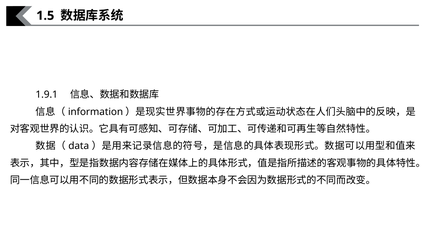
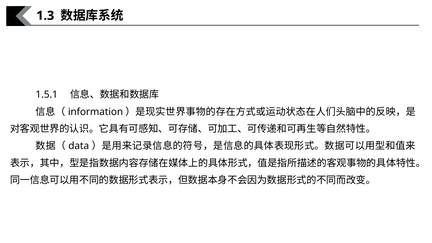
1.5: 1.5 -> 1.3
1.9.1: 1.9.1 -> 1.5.1
